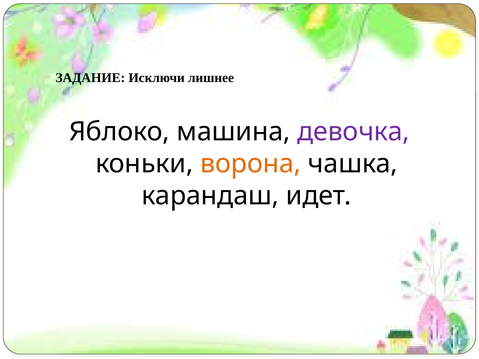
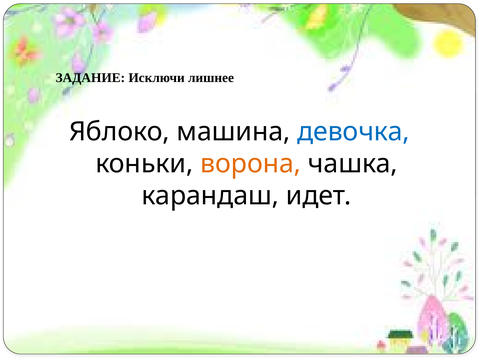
девочка colour: purple -> blue
